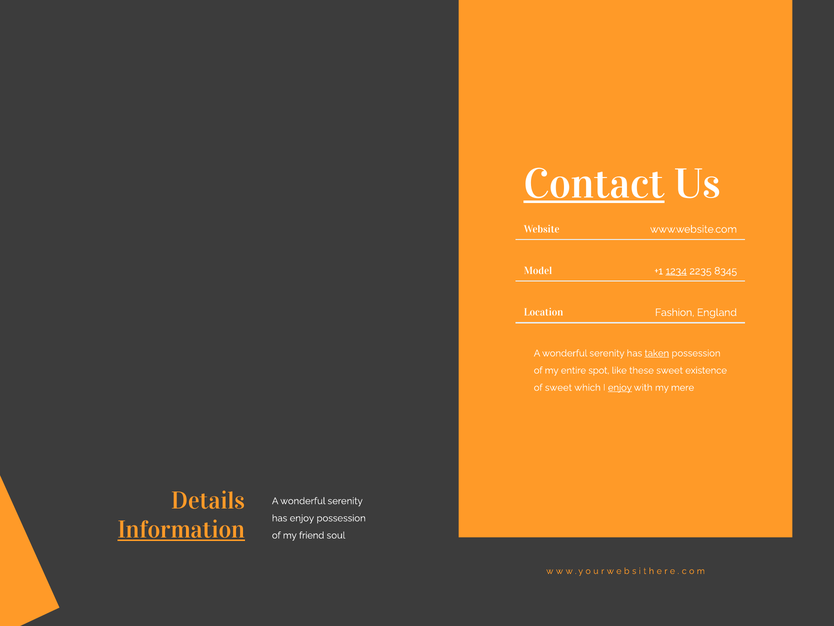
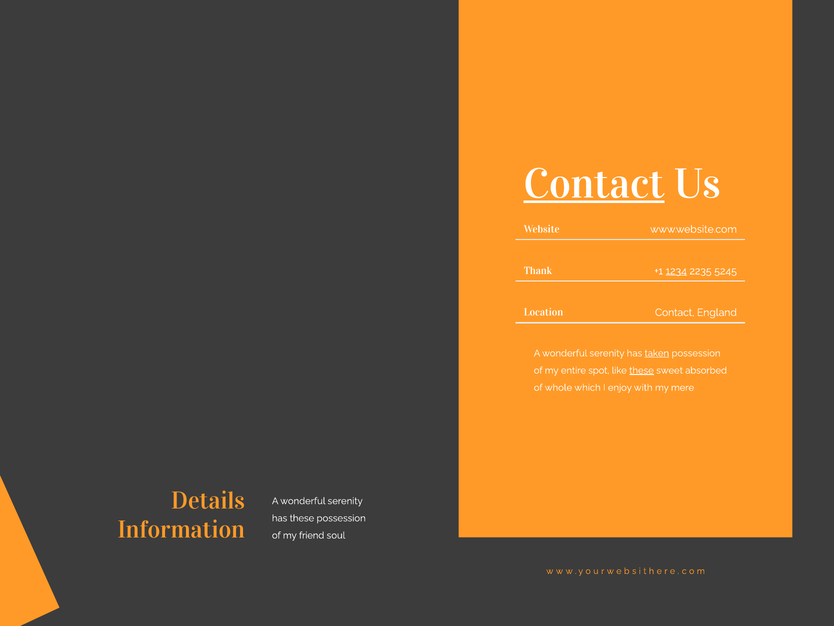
Model: Model -> Thank
8345: 8345 -> 5245
Location Fashion: Fashion -> Contact
these at (642, 370) underline: none -> present
existence: existence -> absorbed
of sweet: sweet -> whole
enjoy at (620, 387) underline: present -> none
has enjoy: enjoy -> these
Information underline: present -> none
